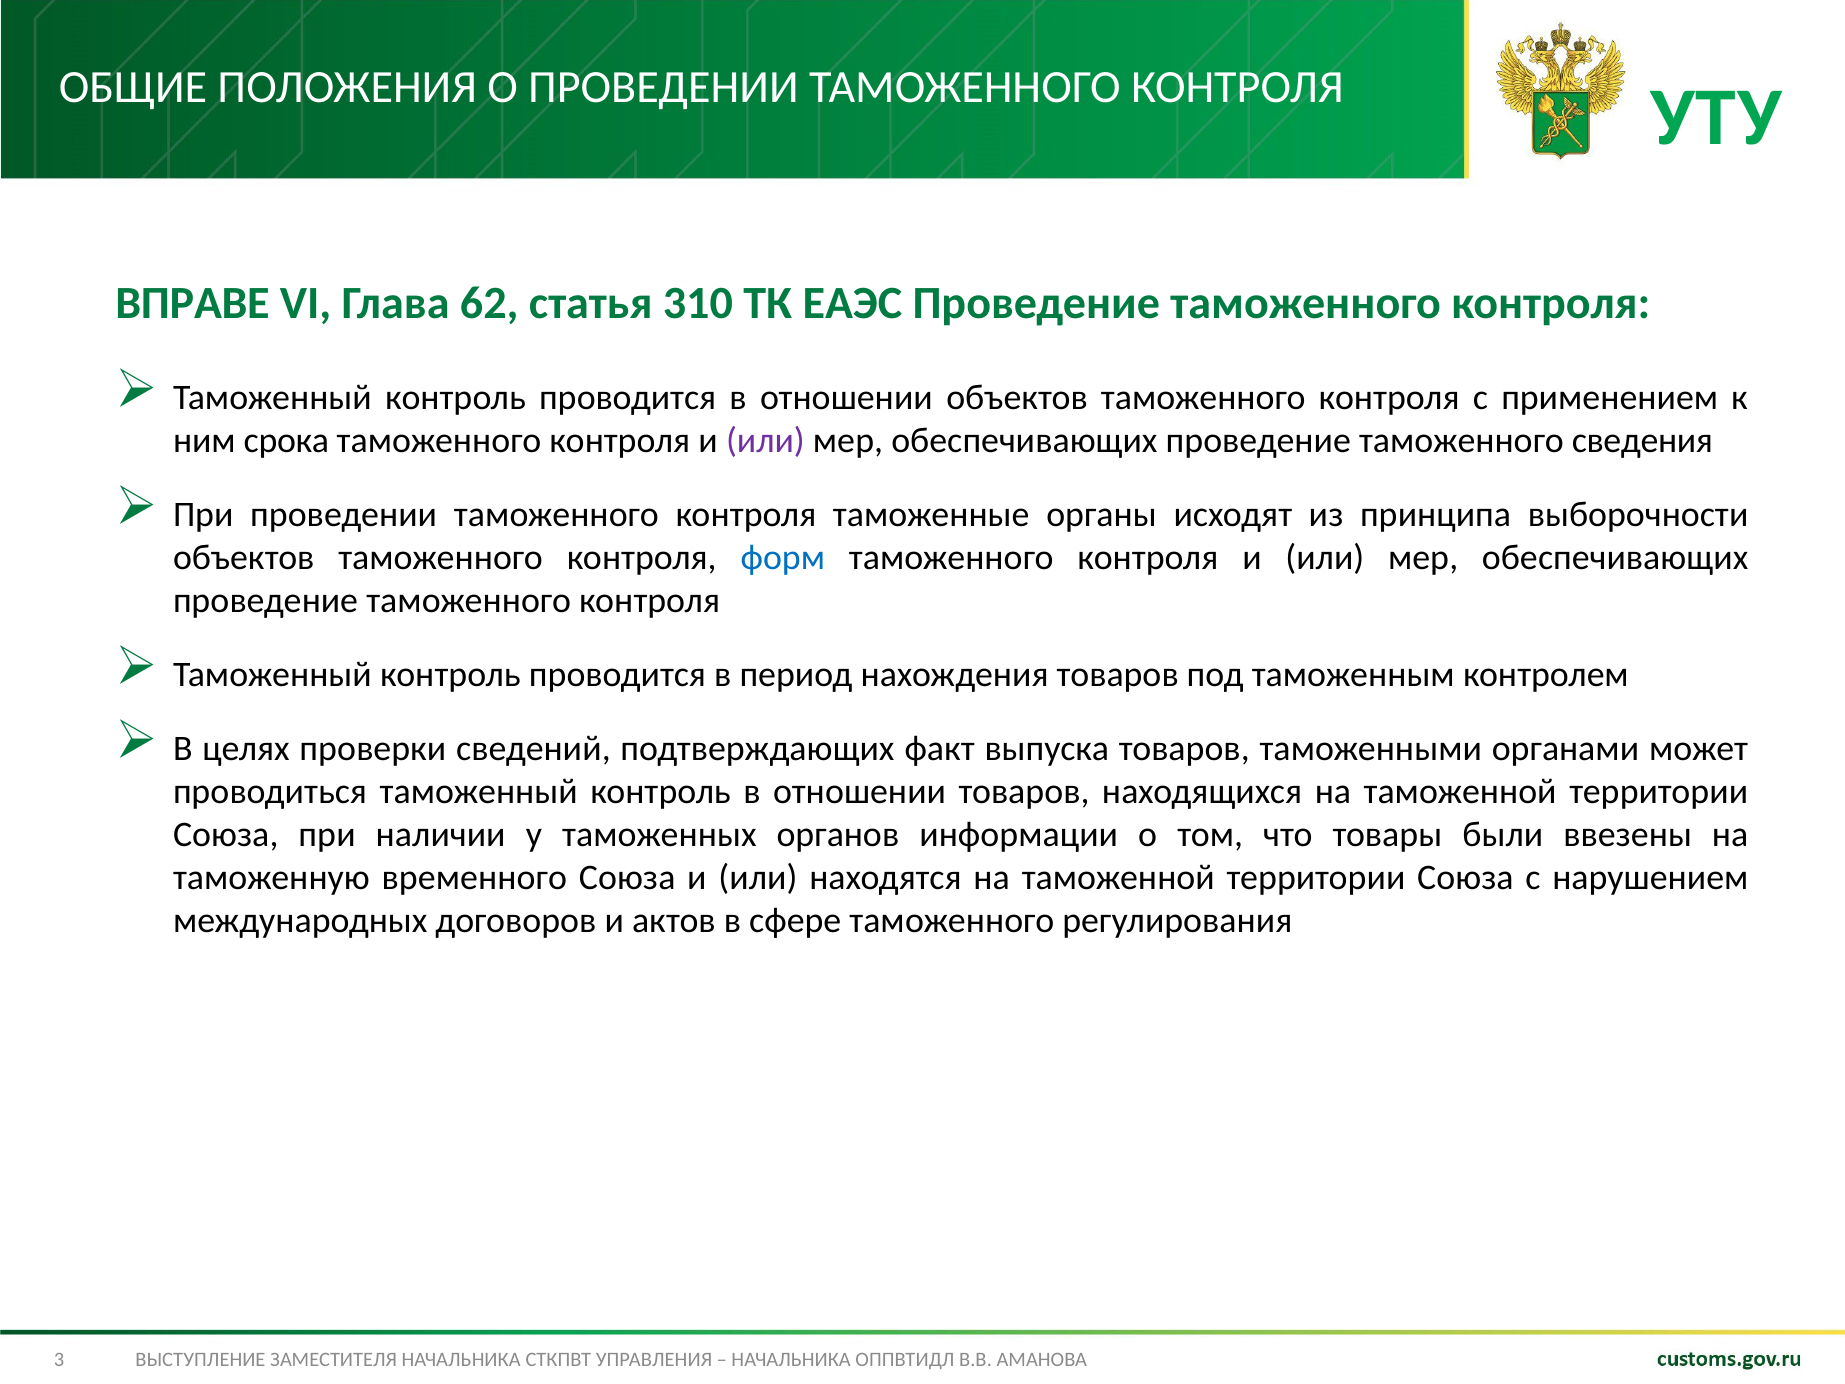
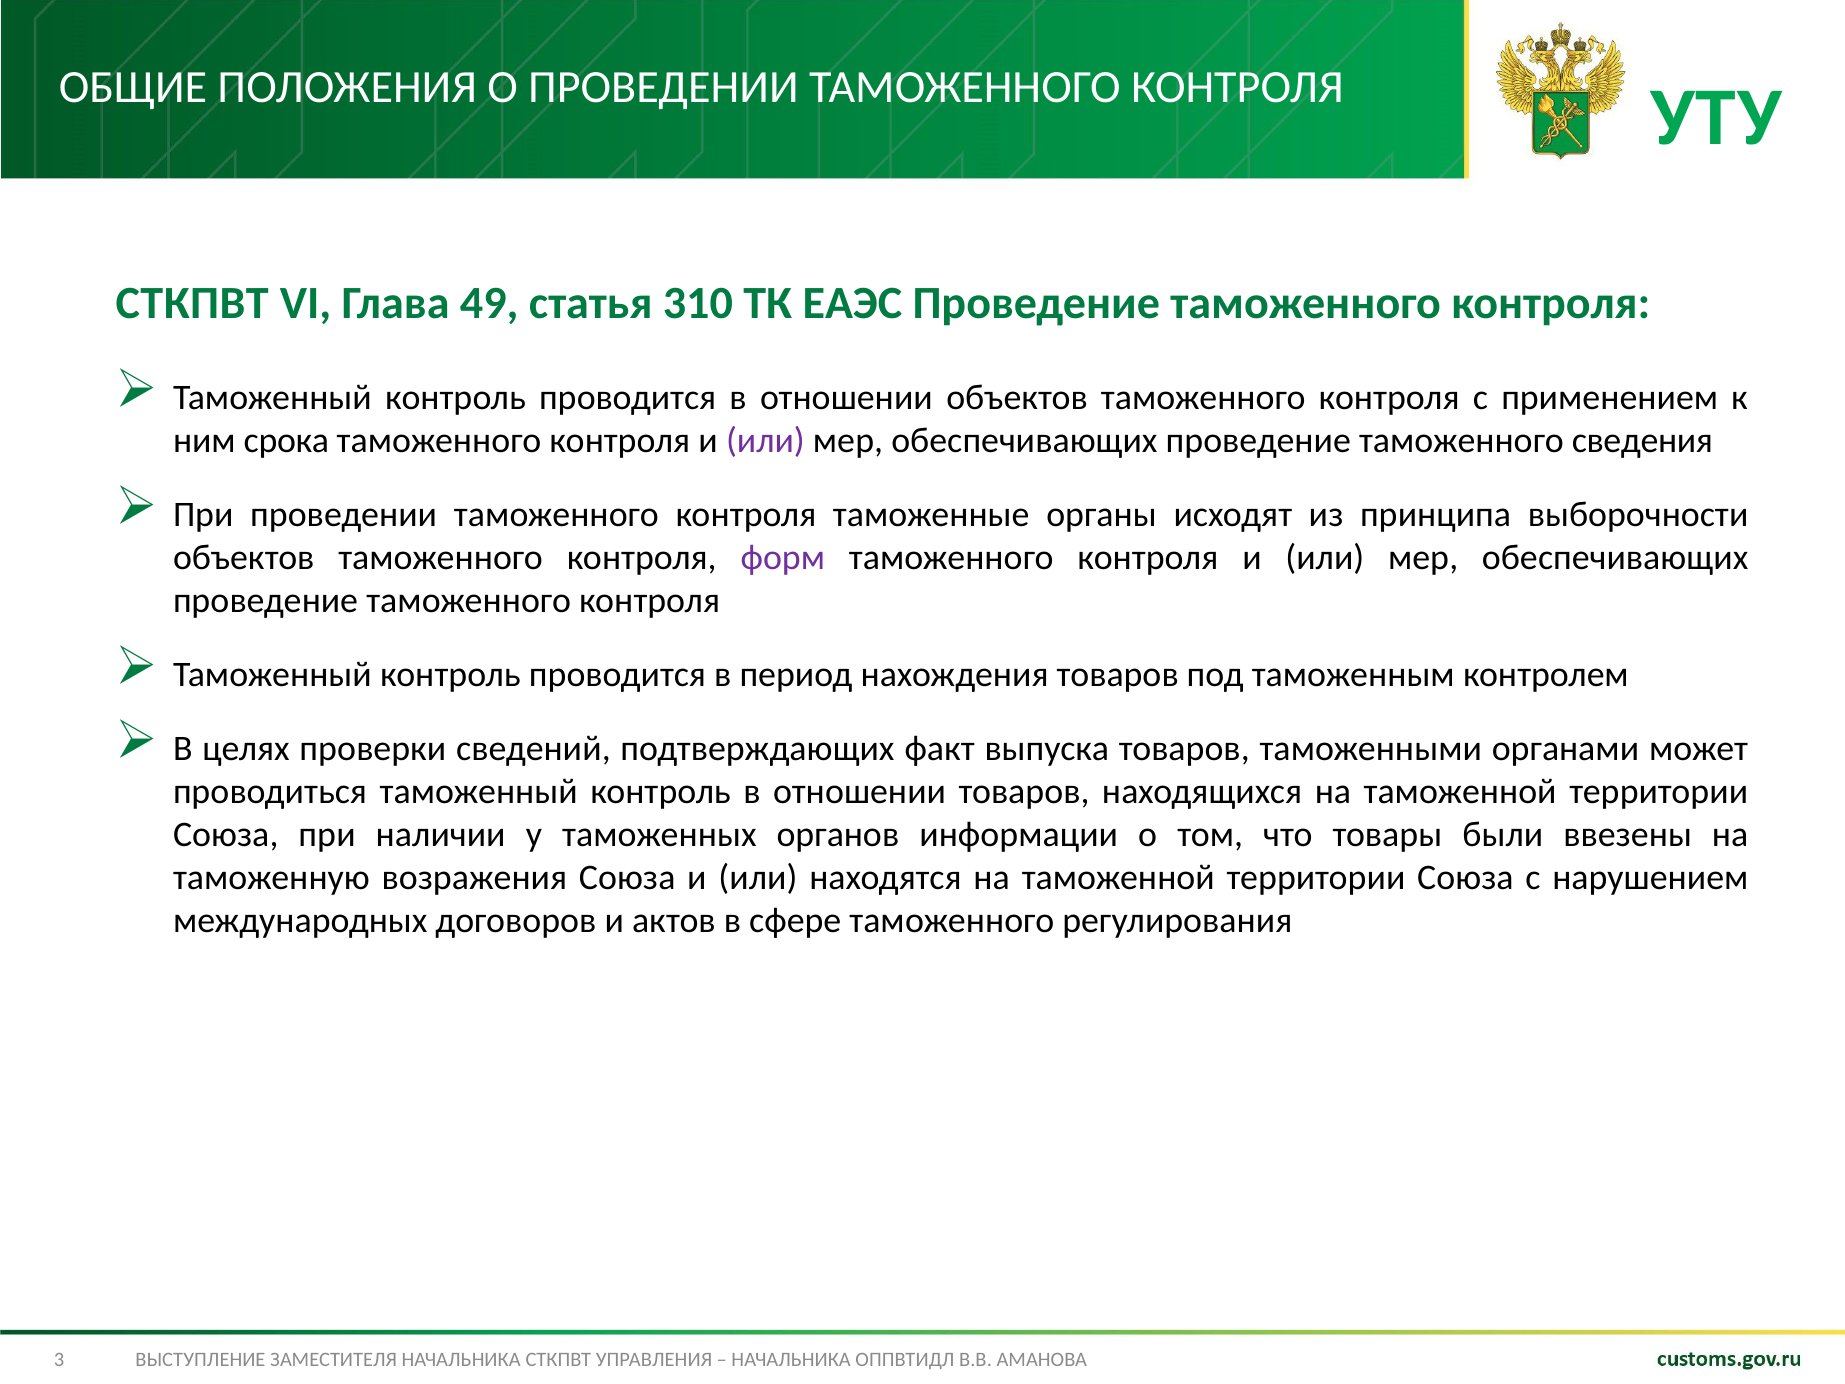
ВПРАВЕ at (193, 303): ВПРАВЕ -> СТКПВТ
62: 62 -> 49
форм colour: blue -> purple
временного: временного -> возражения
